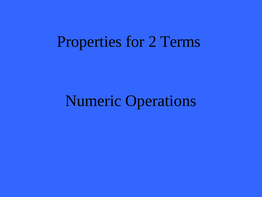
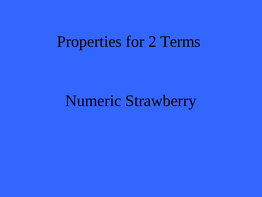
Operations: Operations -> Strawberry
